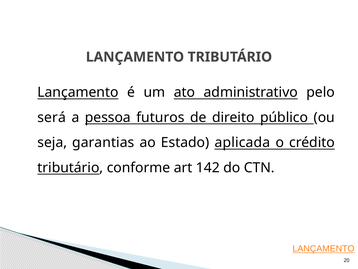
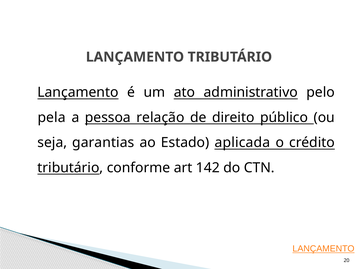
será: será -> pela
futuros: futuros -> relação
